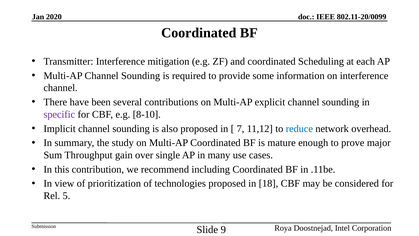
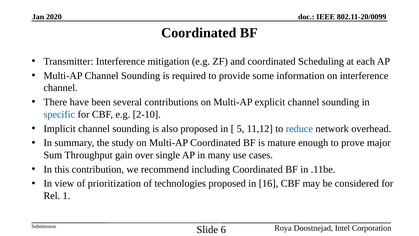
specific colour: purple -> blue
8-10: 8-10 -> 2-10
7: 7 -> 5
18: 18 -> 16
5: 5 -> 1
9: 9 -> 6
